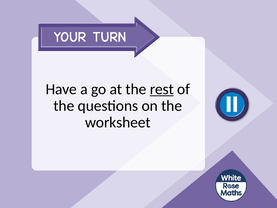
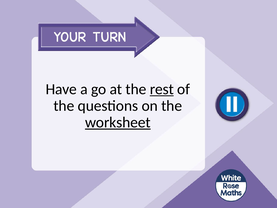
worksheet underline: none -> present
